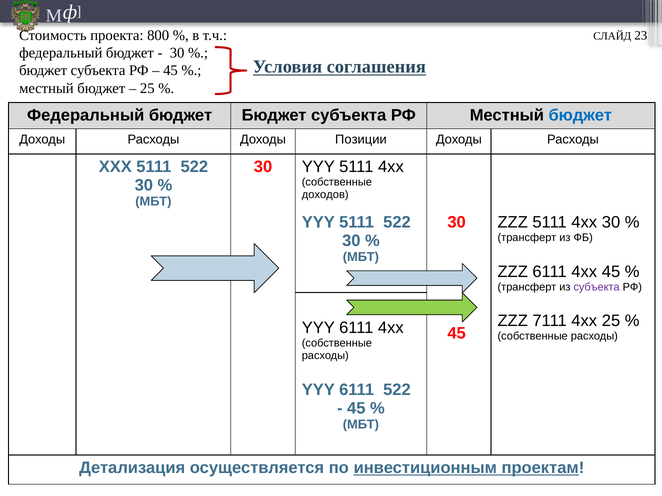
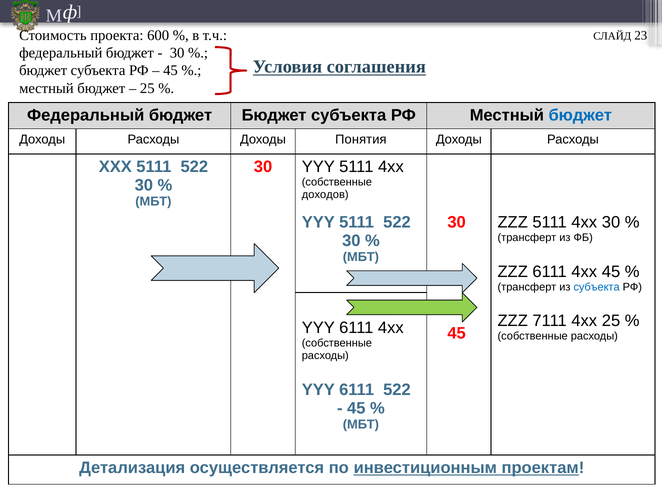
800: 800 -> 600
Позиции: Позиции -> Понятия
субъекта at (597, 287) colour: purple -> blue
